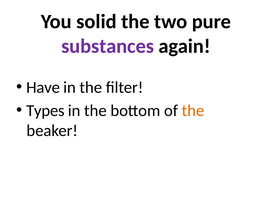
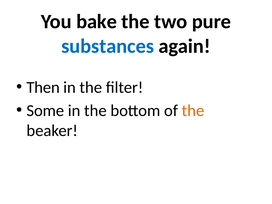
solid: solid -> bake
substances colour: purple -> blue
Have: Have -> Then
Types: Types -> Some
